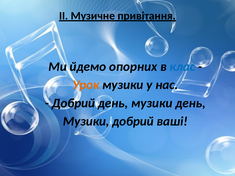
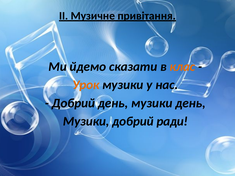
опорних: опорних -> сказати
клас colour: blue -> orange
ваші: ваші -> ради
